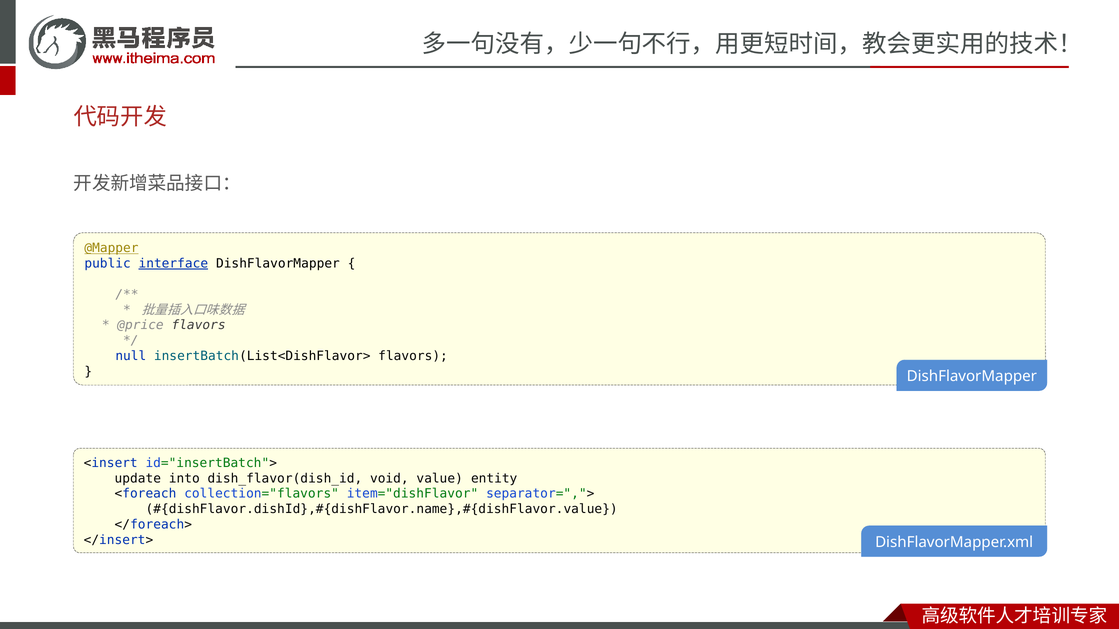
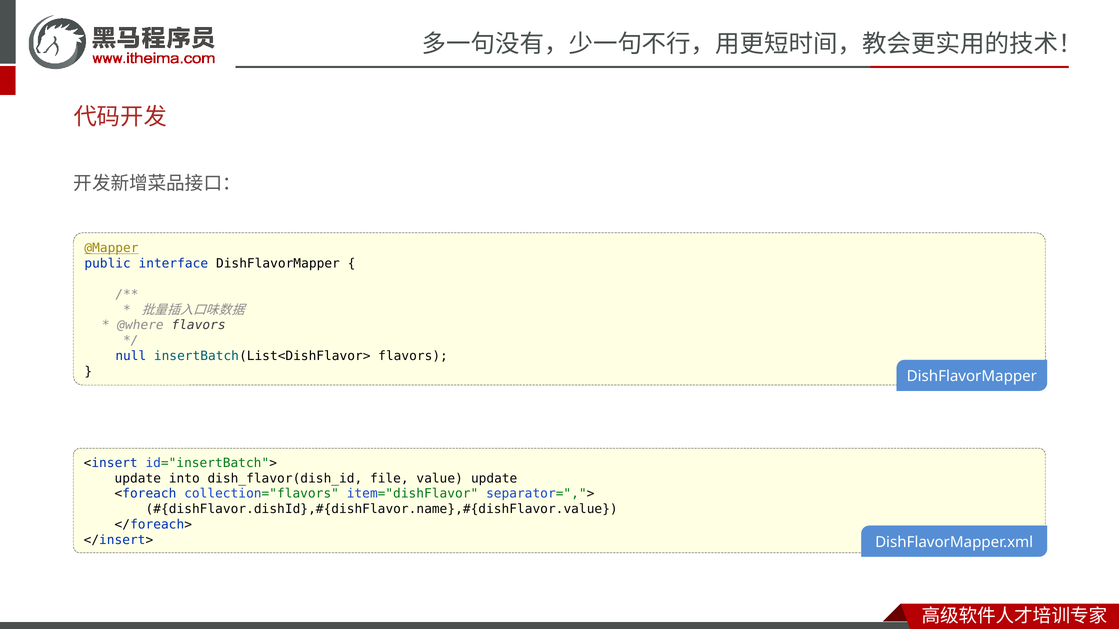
interface underline: present -> none
@price: @price -> @where
void: void -> file
value entity: entity -> update
